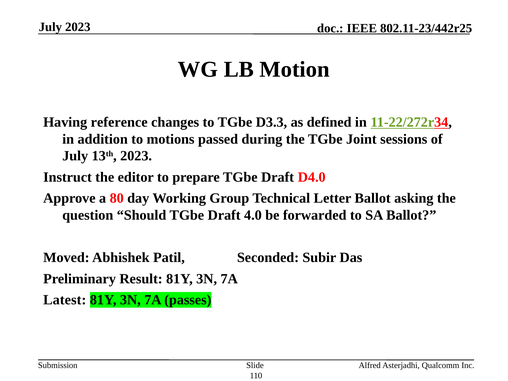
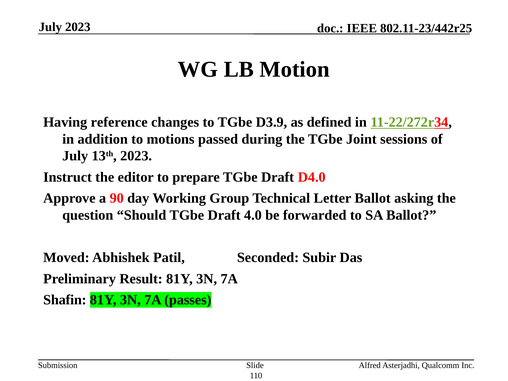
D3.3: D3.3 -> D3.9
80: 80 -> 90
Latest: Latest -> Shafin
